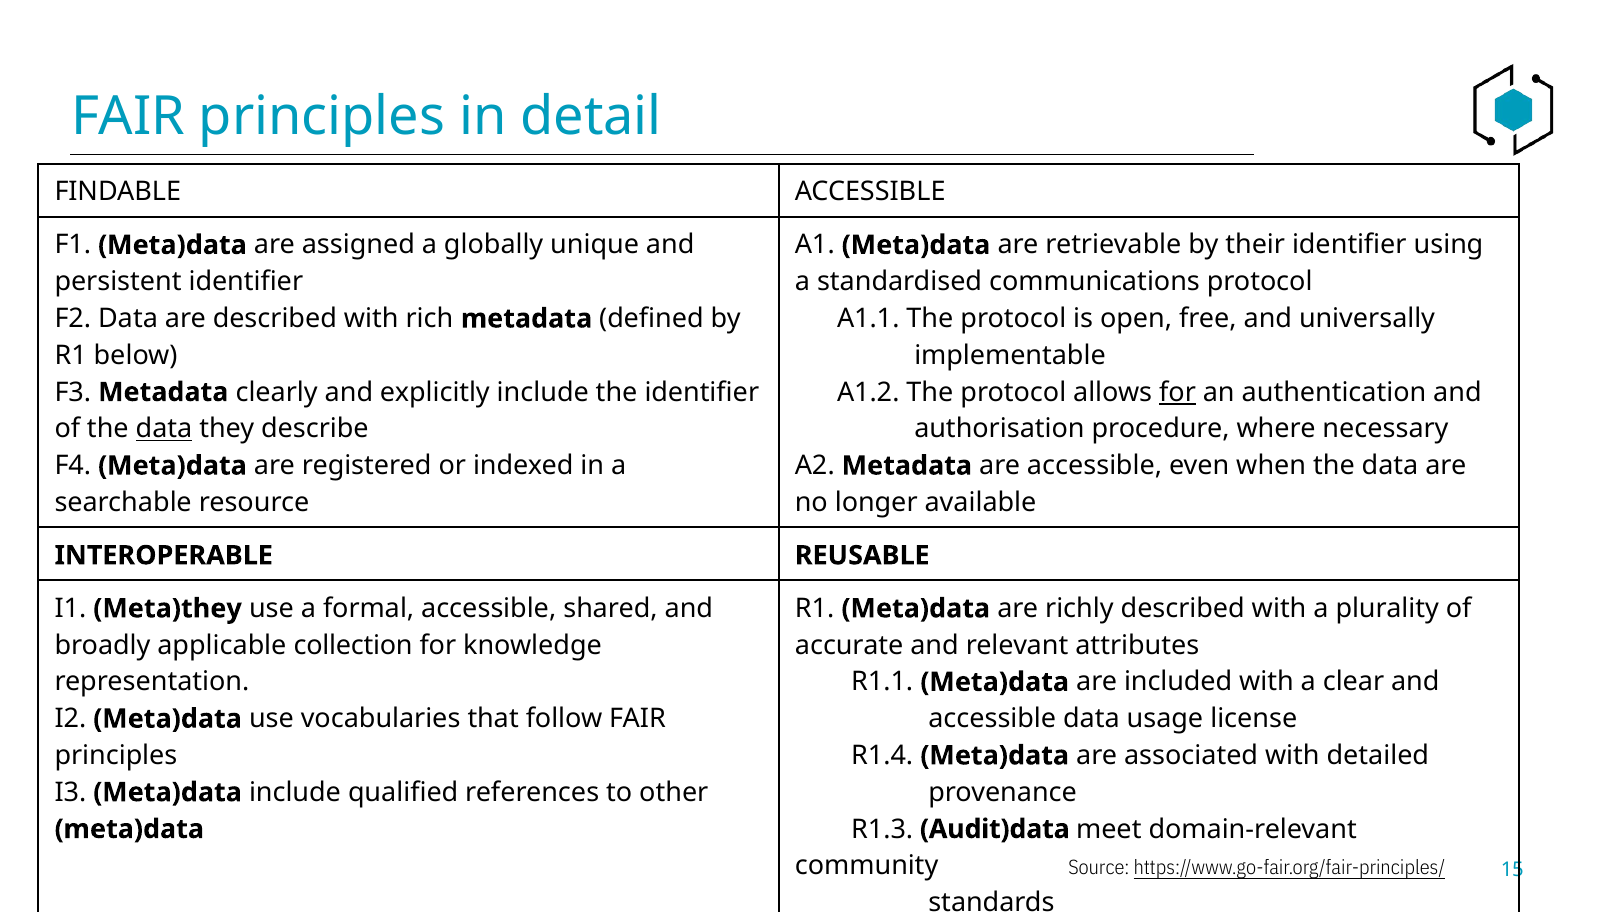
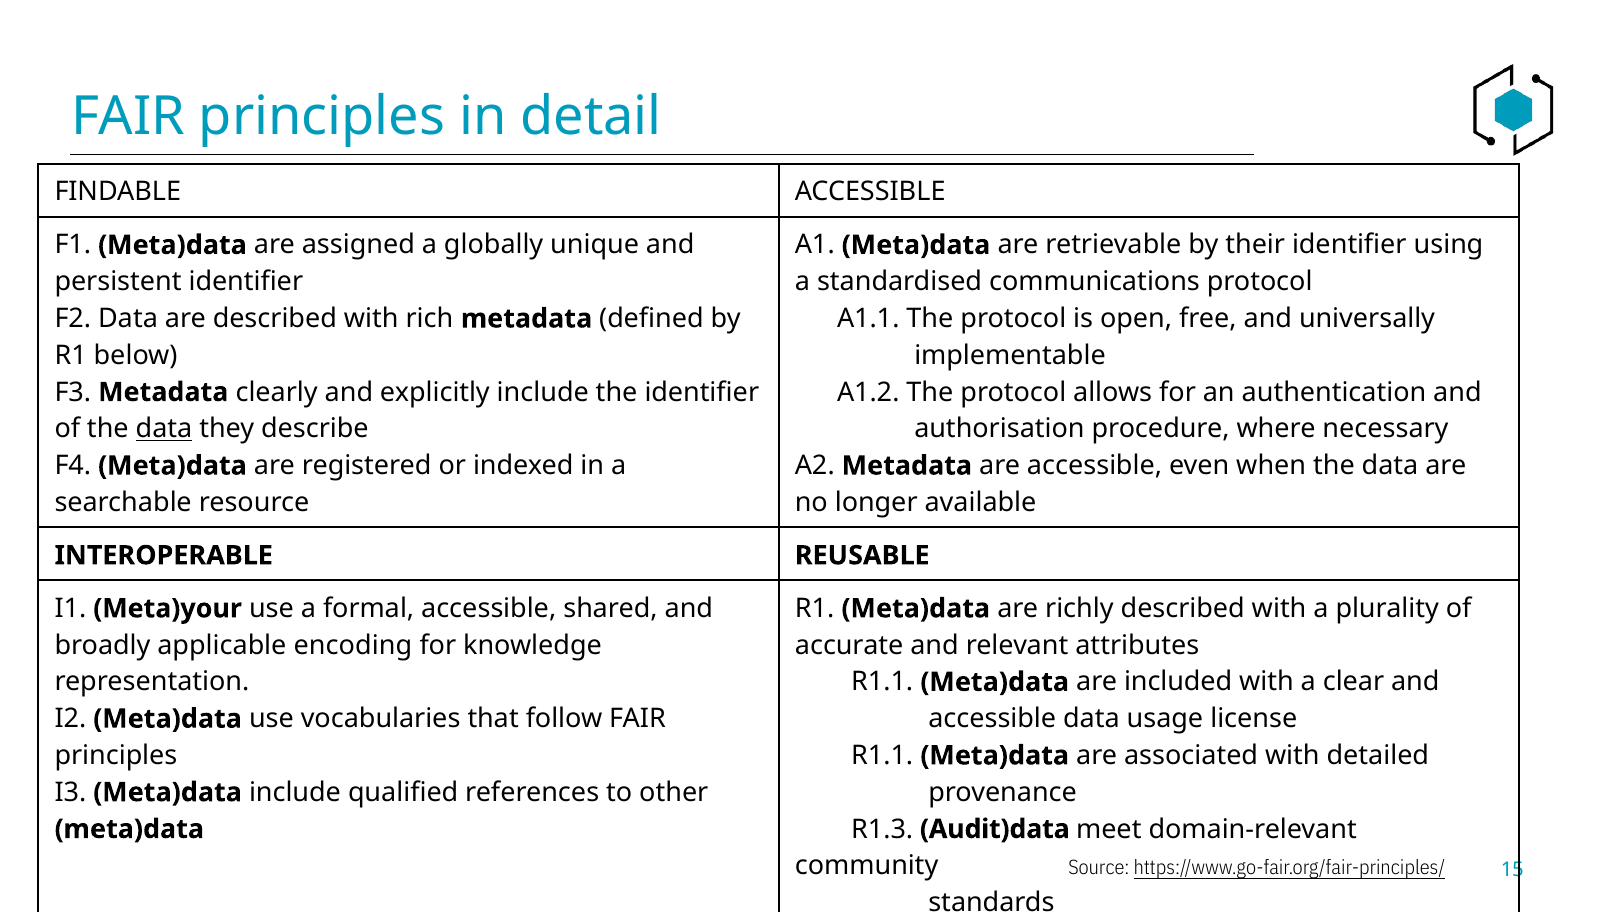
for at (1178, 392) underline: present -> none
Meta)they: Meta)they -> Meta)your
collection: collection -> encoding
R1.4 at (882, 755): R1.4 -> R1.1
